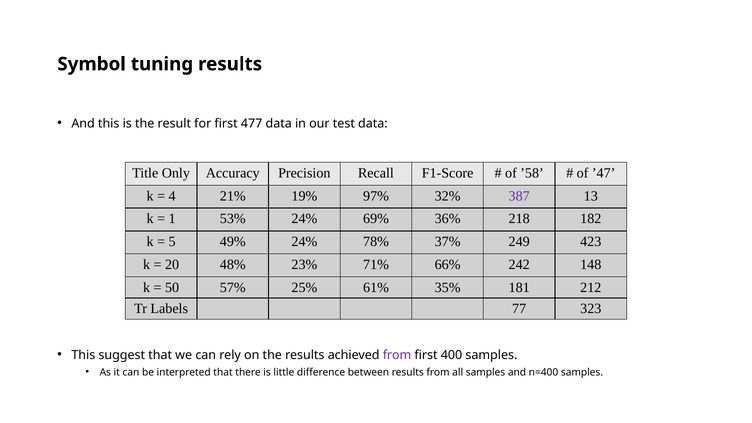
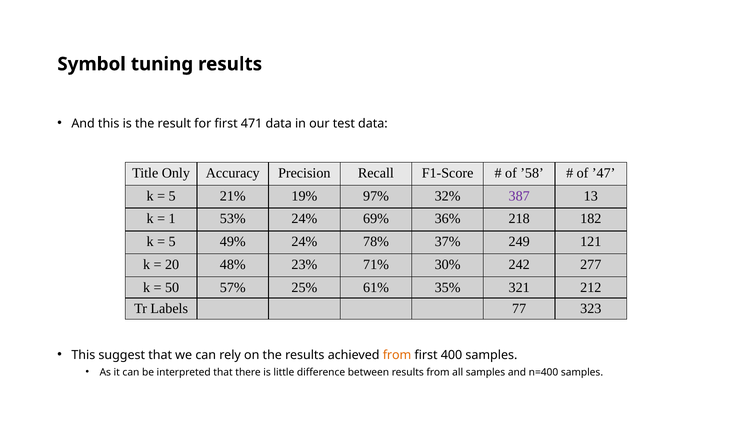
477: 477 -> 471
4 at (172, 196): 4 -> 5
423: 423 -> 121
66%: 66% -> 30%
148: 148 -> 277
181: 181 -> 321
from at (397, 355) colour: purple -> orange
